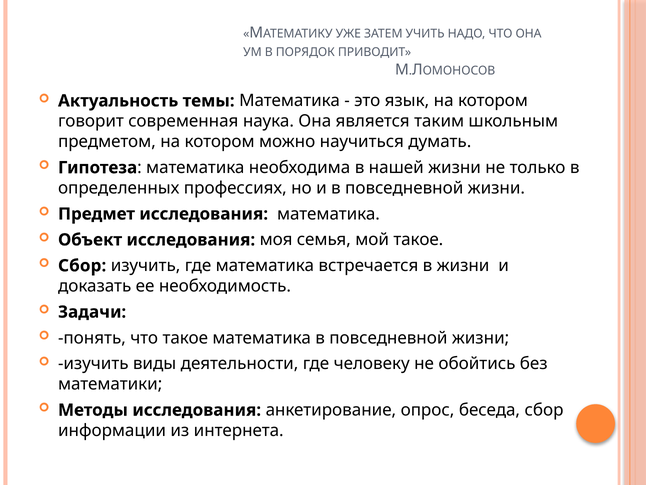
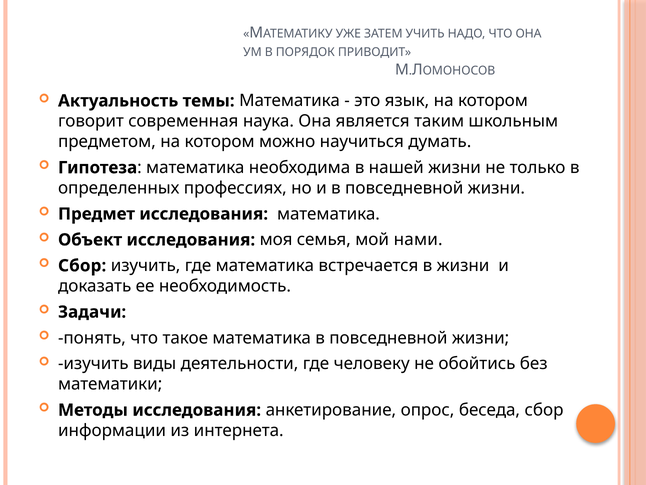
мой такое: такое -> нами
